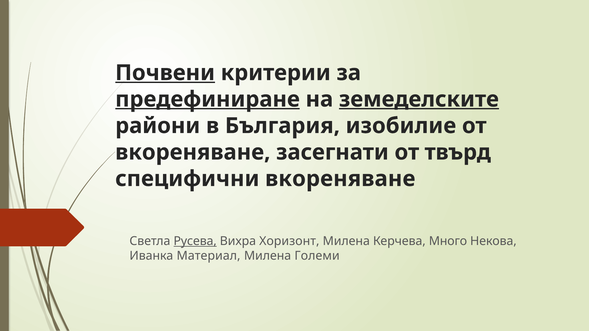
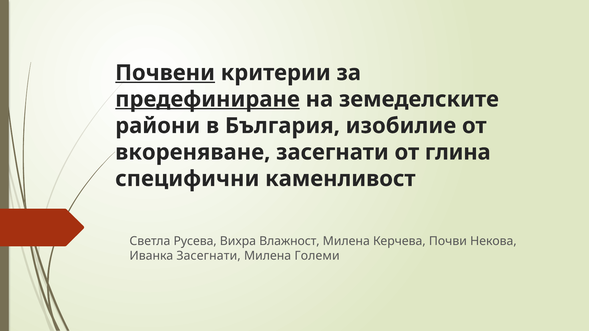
земеделските underline: present -> none
твърд: твърд -> глина
специфични вкореняване: вкореняване -> каменливост
Русева underline: present -> none
Хоризонт: Хоризонт -> Влажност
Много: Много -> Почви
Иванка Материал: Материал -> Засегнати
